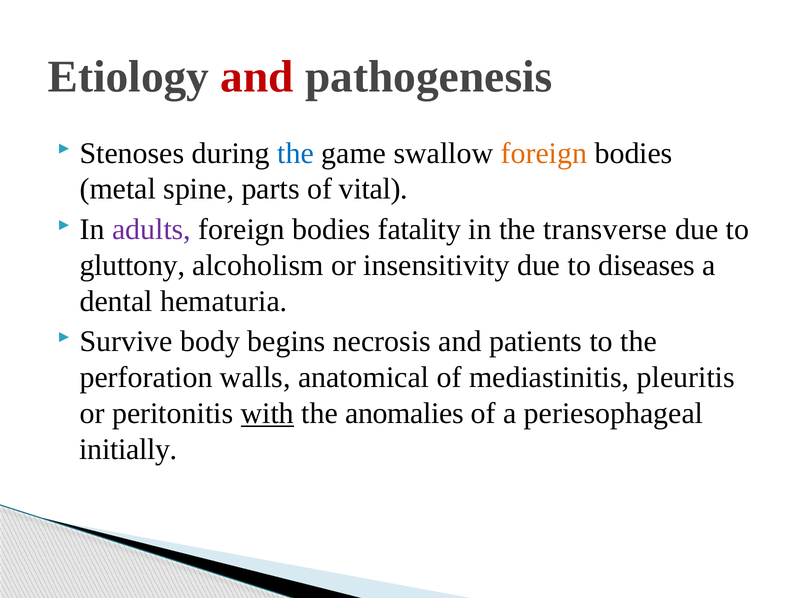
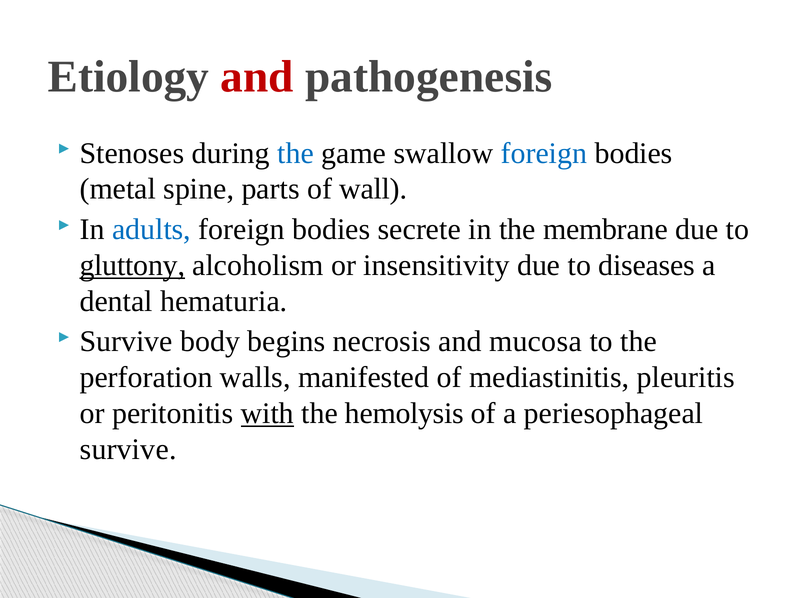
foreign at (544, 153) colour: orange -> blue
vital: vital -> wall
adults colour: purple -> blue
fatality: fatality -> secrete
transverse: transverse -> membrane
gluttony underline: none -> present
patients: patients -> mucosa
anatomical: anatomical -> manifested
anomalies: anomalies -> hemolysis
initially at (128, 450): initially -> survive
